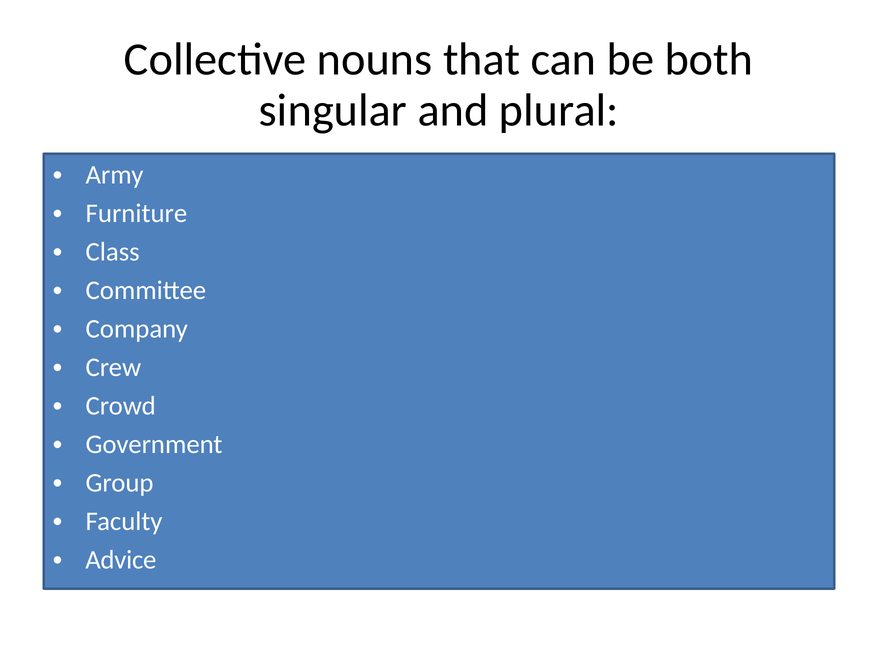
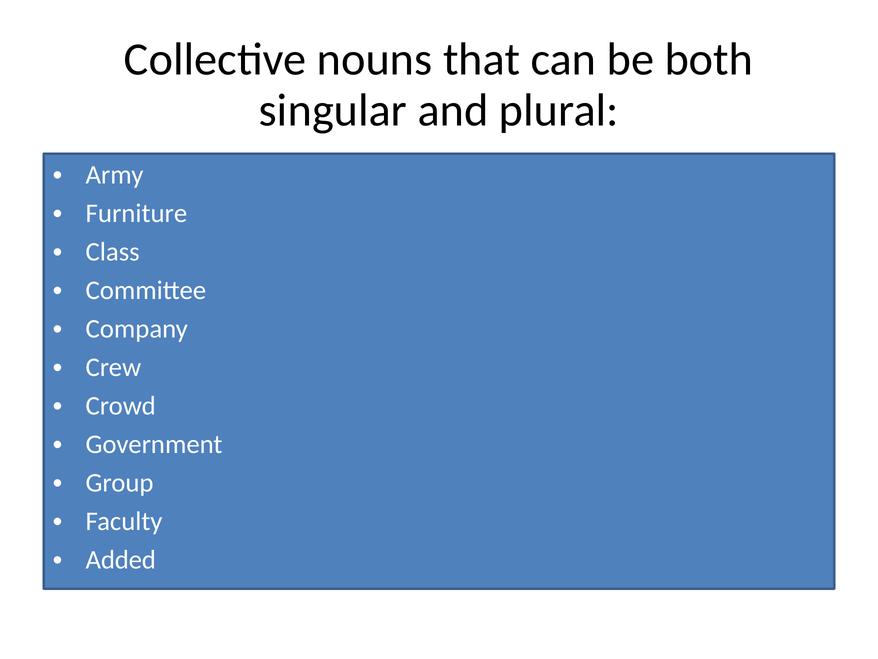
Advice: Advice -> Added
